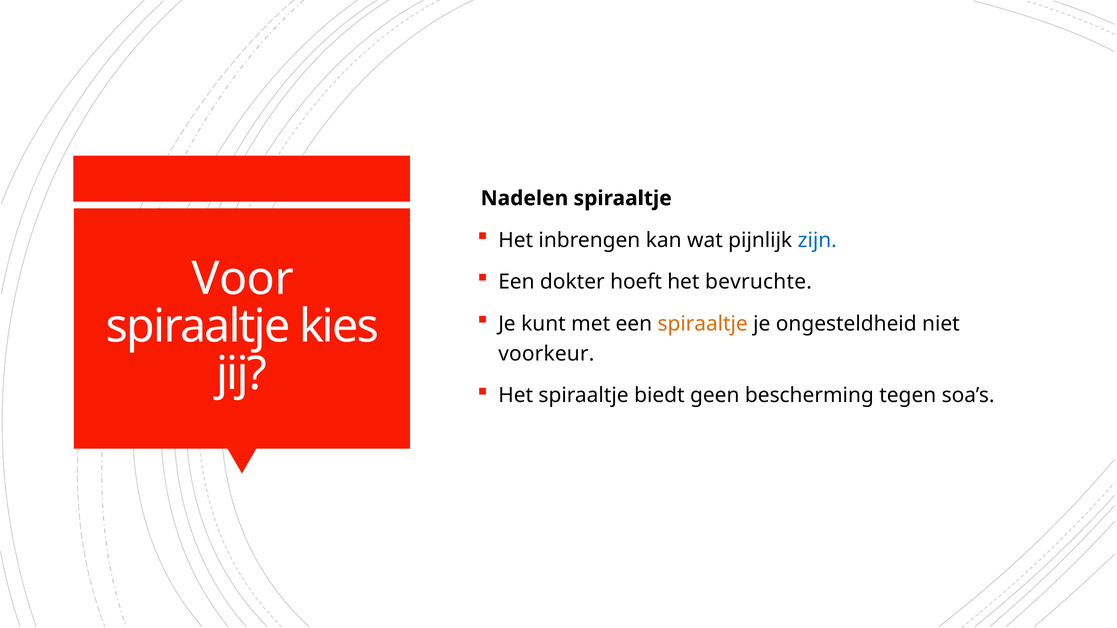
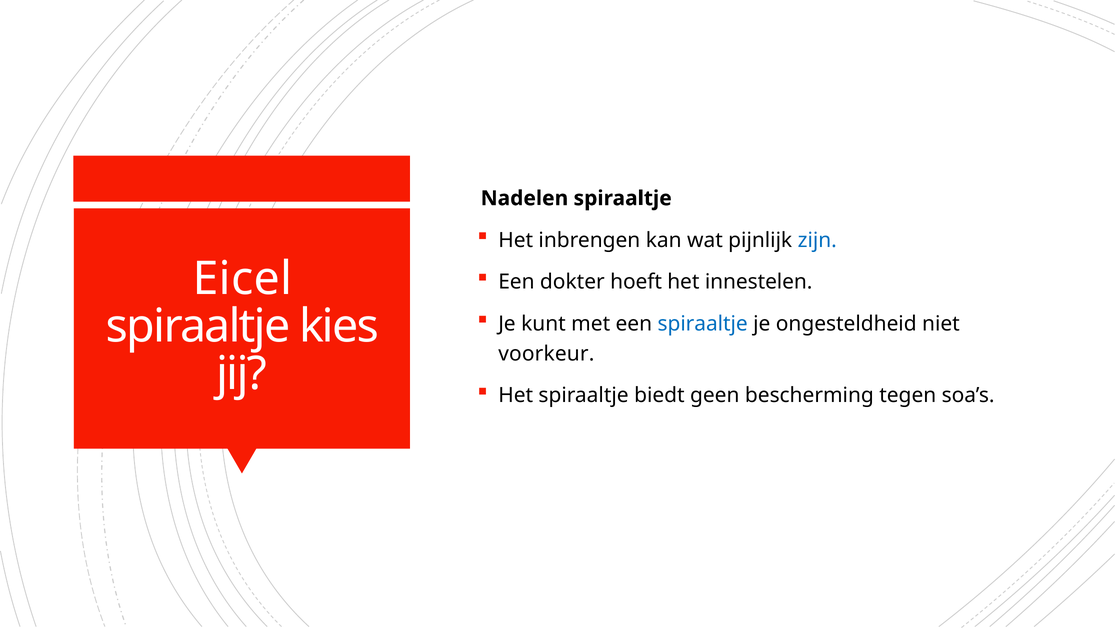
Voor: Voor -> Eicel
bevruchte: bevruchte -> innestelen
spiraaltje at (703, 324) colour: orange -> blue
